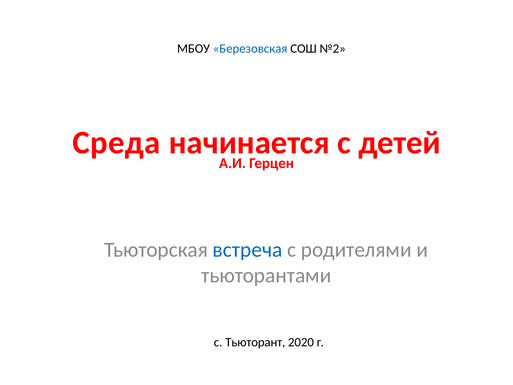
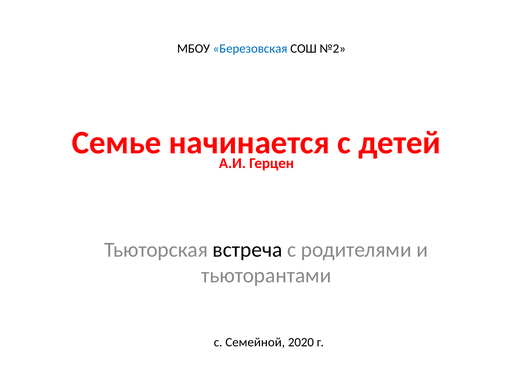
Среда: Среда -> Семье
встреча colour: blue -> black
Тьюторант: Тьюторант -> Семейной
